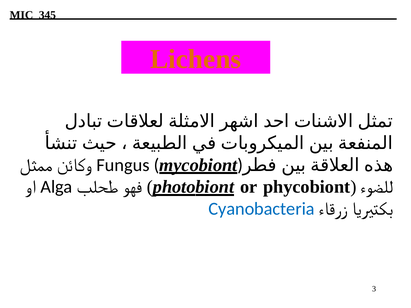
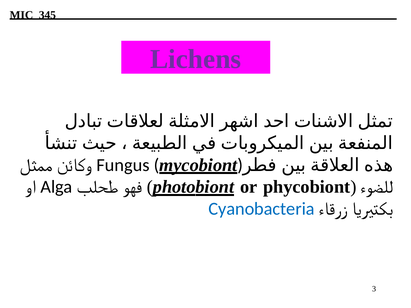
Lichens colour: orange -> purple
